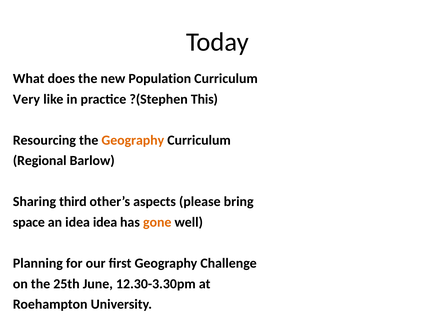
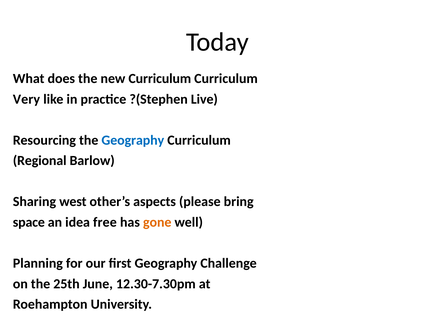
new Population: Population -> Curriculum
This: This -> Live
Geography at (133, 140) colour: orange -> blue
third: third -> west
idea idea: idea -> free
12.30-3.30pm: 12.30-3.30pm -> 12.30-7.30pm
